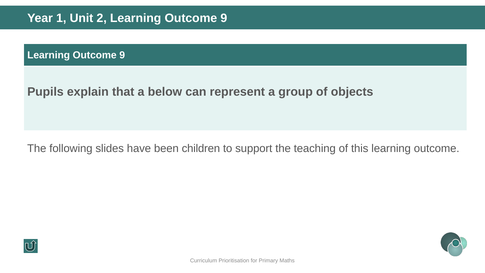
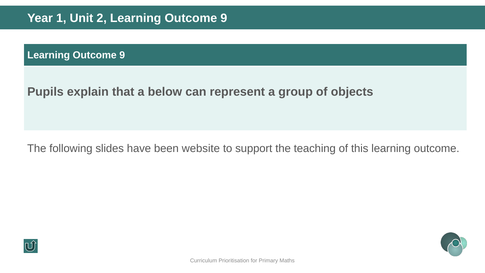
children: children -> website
